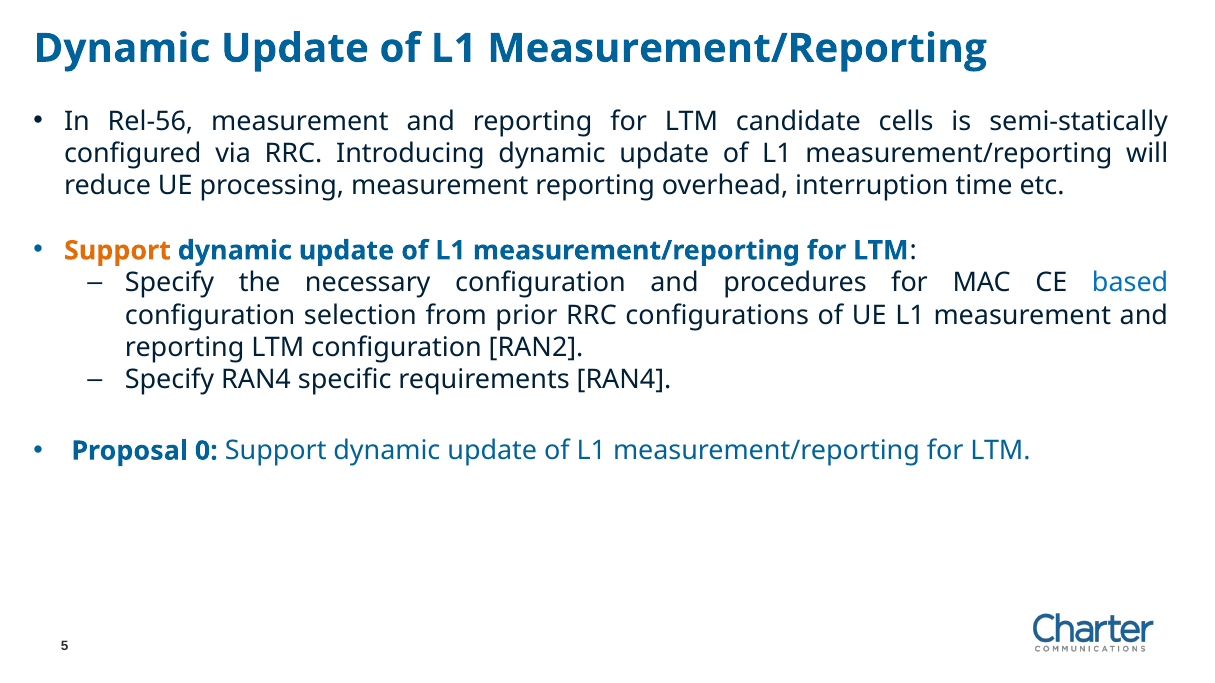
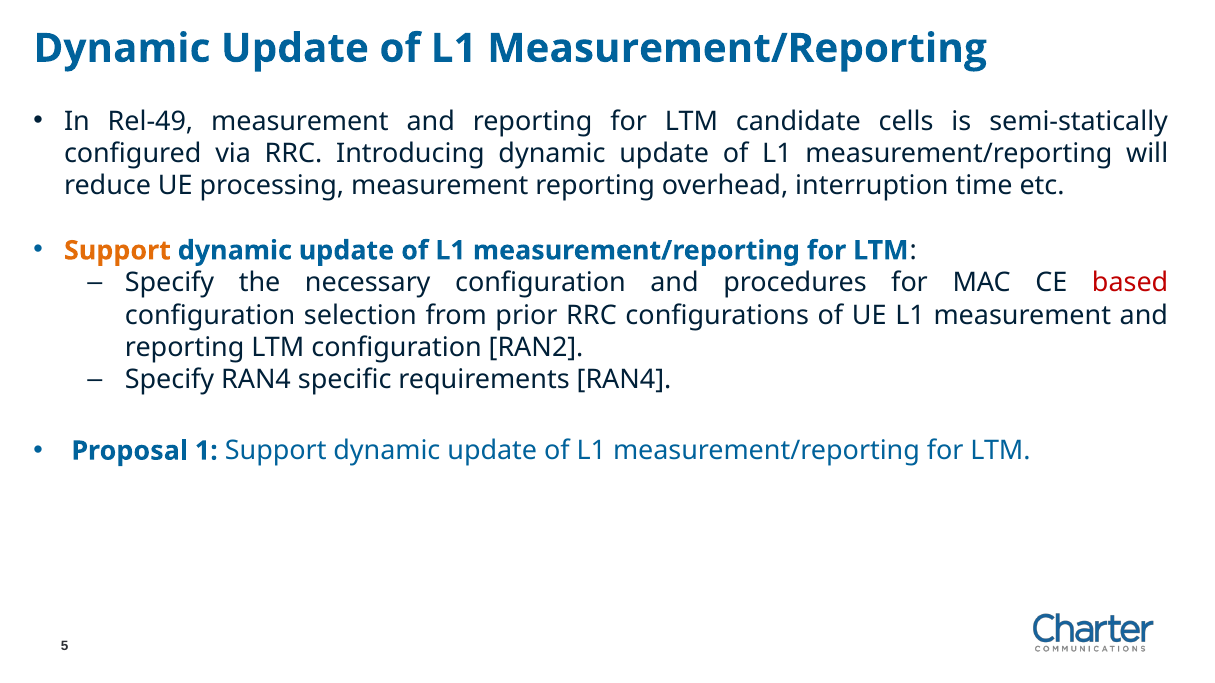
Rel-56: Rel-56 -> Rel-49
based colour: blue -> red
0: 0 -> 1
